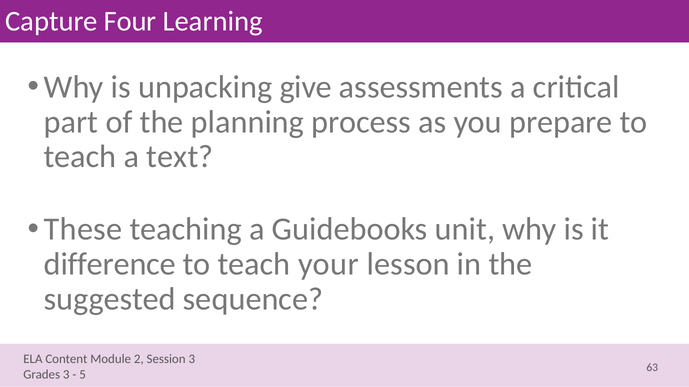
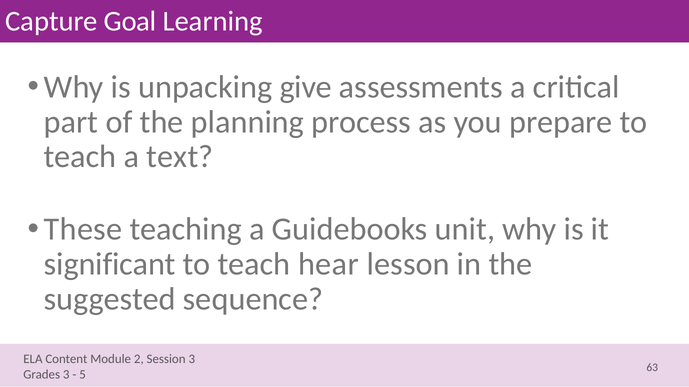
Four: Four -> Goal
difference: difference -> significant
your: your -> hear
